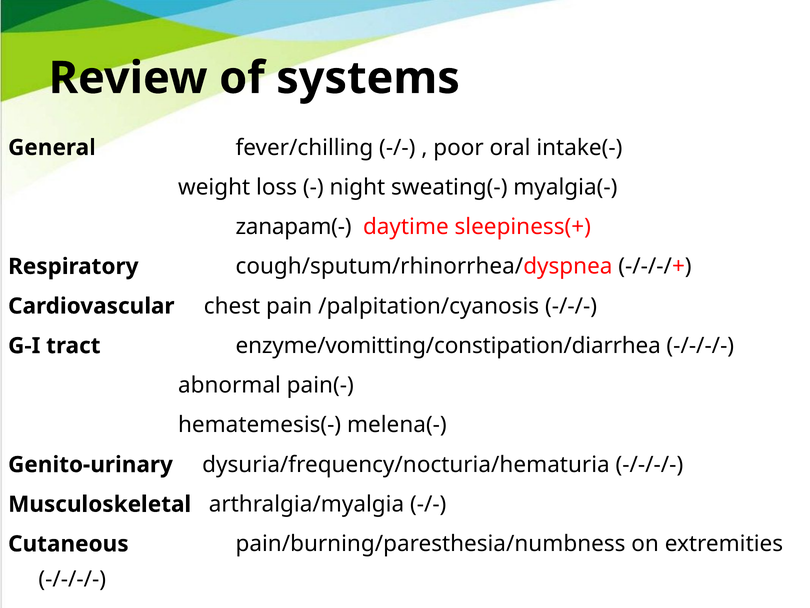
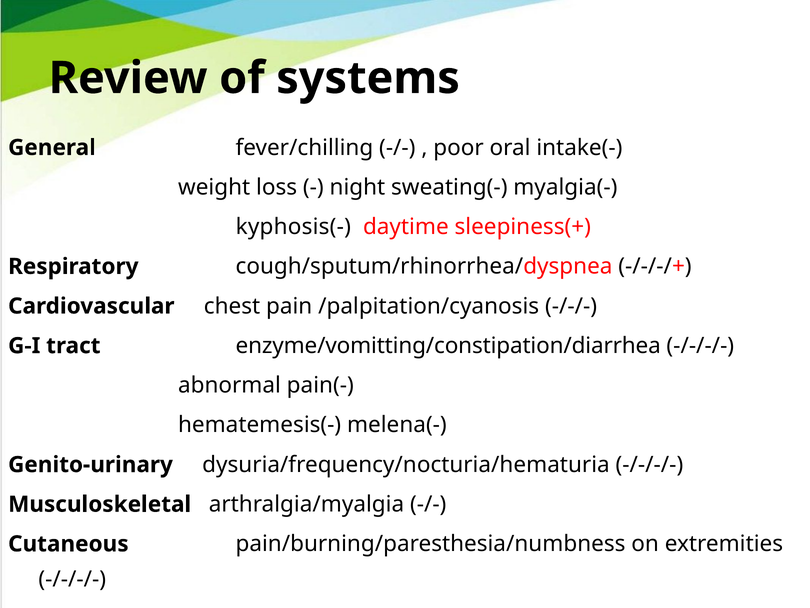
zanapam(-: zanapam(- -> kyphosis(-
